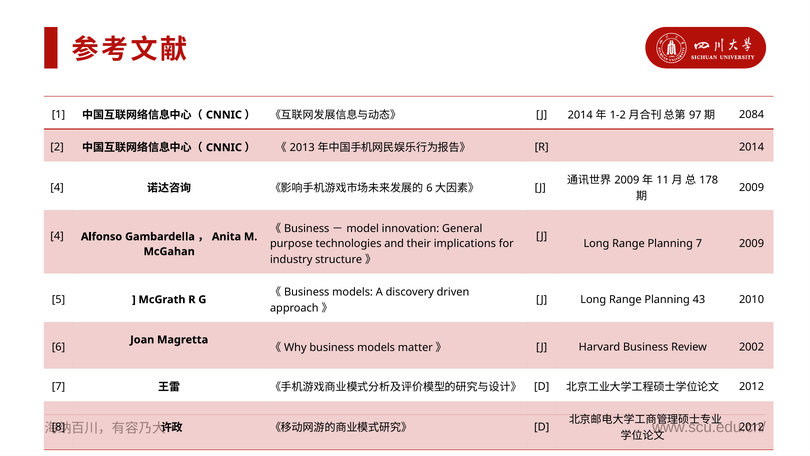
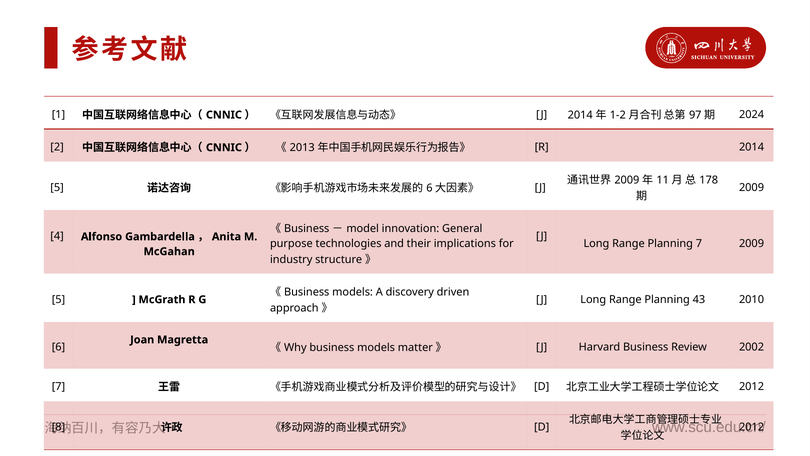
2084: 2084 -> 2024
4 at (57, 187): 4 -> 5
